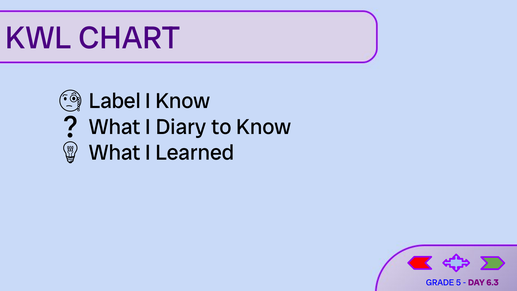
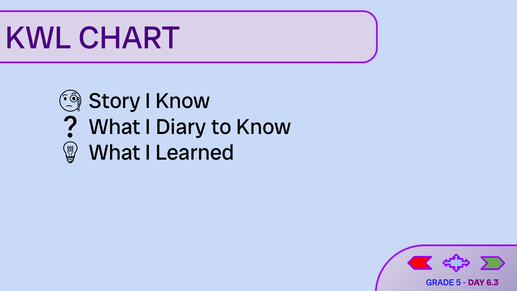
Label: Label -> Story
